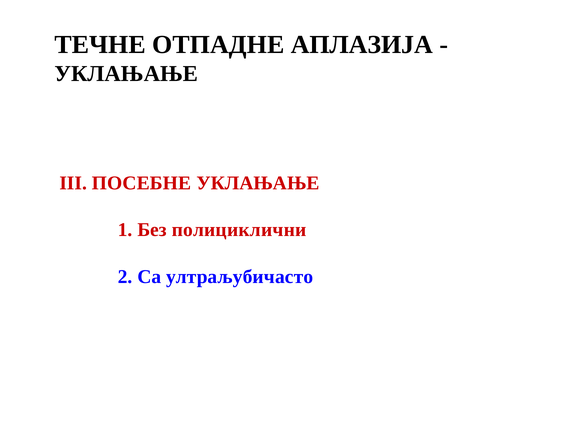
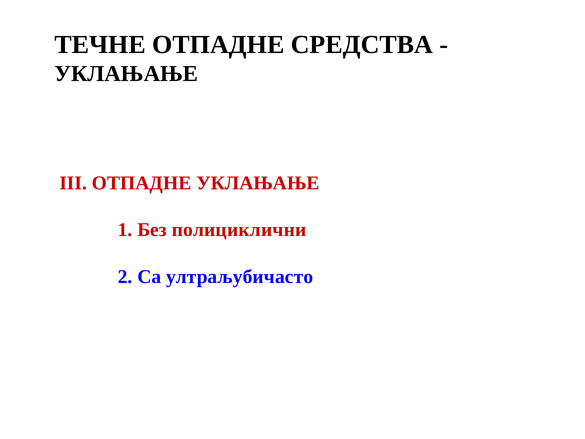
АПЛАЗИЈА: АПЛАЗИЈА -> СРЕДСТВА
III ПОСЕБНЕ: ПОСЕБНЕ -> ОТПАДНЕ
